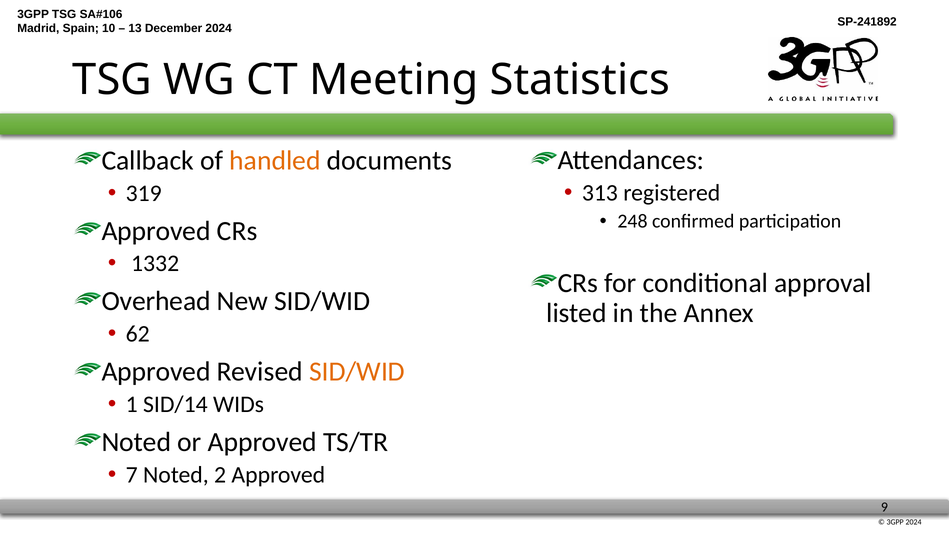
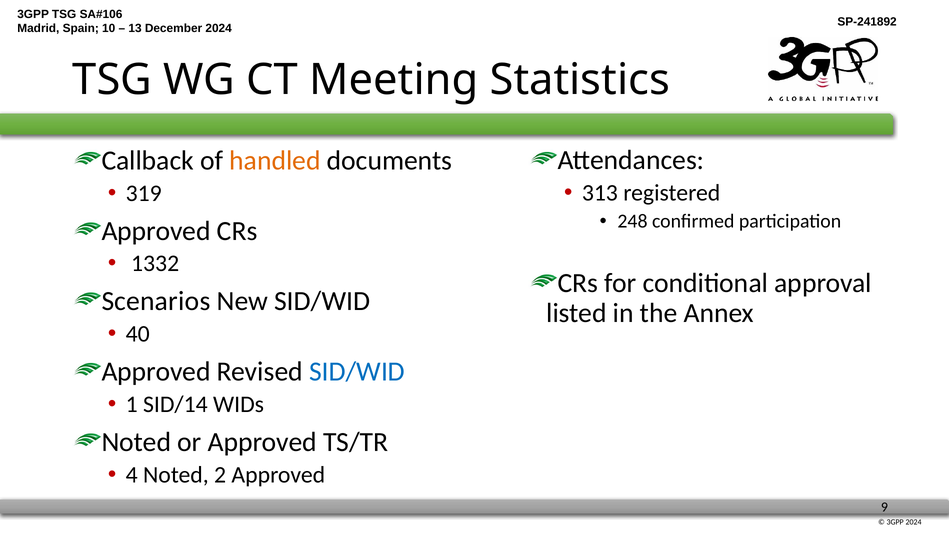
Overhead: Overhead -> Scenarios
62: 62 -> 40
SID/WID at (357, 371) colour: orange -> blue
7: 7 -> 4
